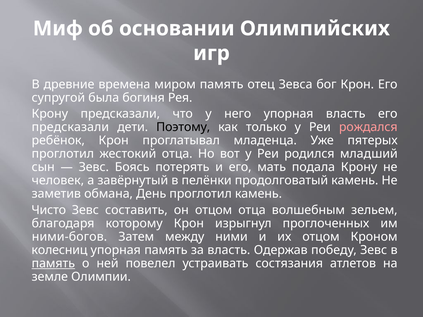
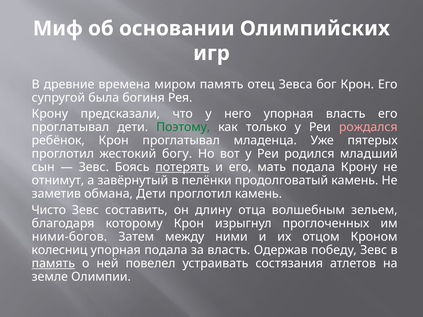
предсказали at (70, 127): предсказали -> проглатывал
Поэтому colour: black -> green
жестокий отца: отца -> богу
потерять underline: none -> present
человек: человек -> отнимут
обмана День: День -> Дети
он отцом: отцом -> длину
упорная память: память -> подала
